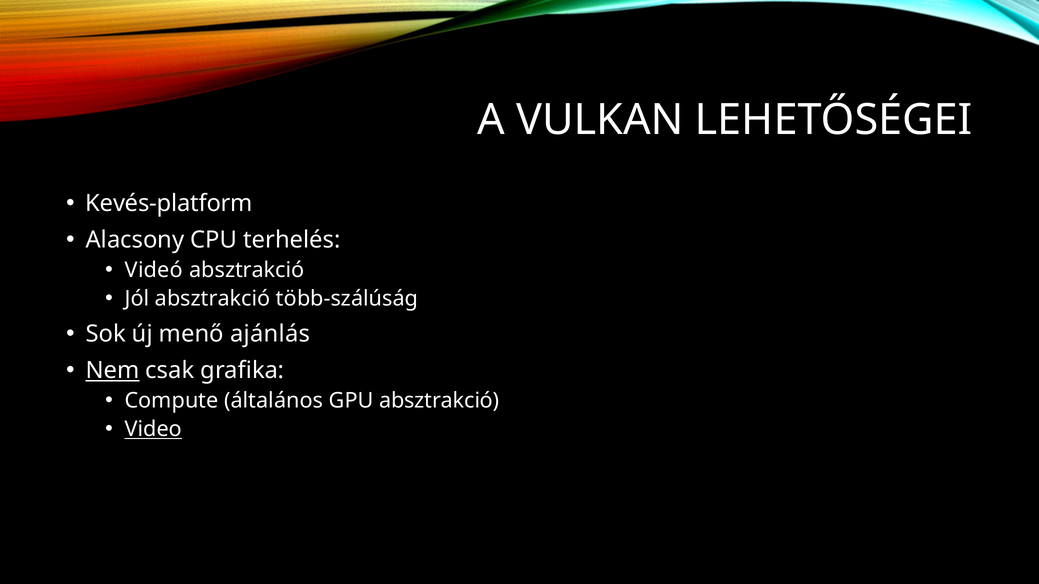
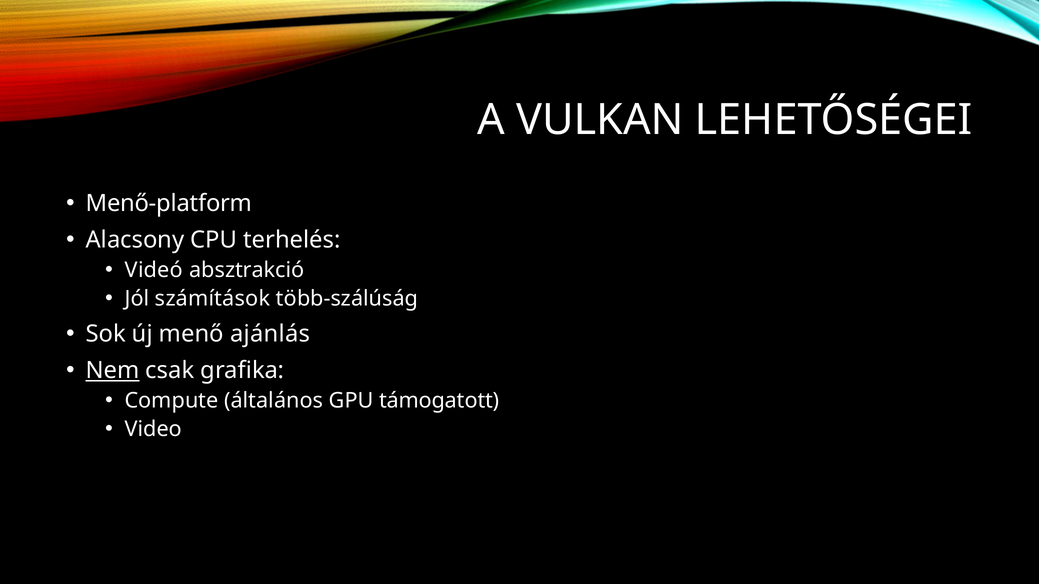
Kevés-platform: Kevés-platform -> Menő-platform
Jól absztrakció: absztrakció -> számítások
GPU absztrakció: absztrakció -> támogatott
Video underline: present -> none
